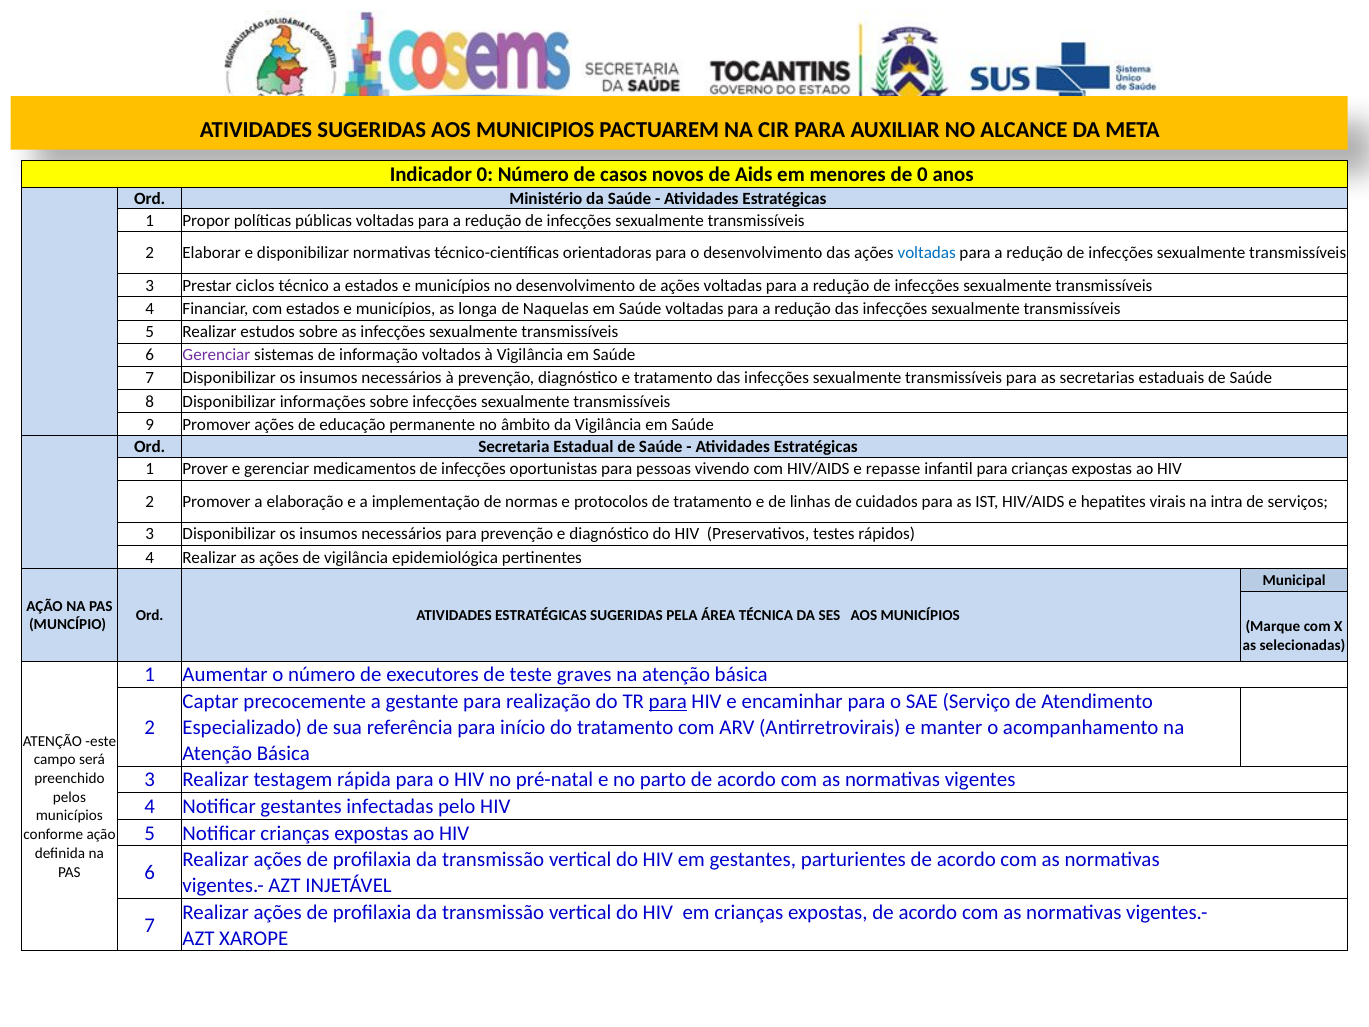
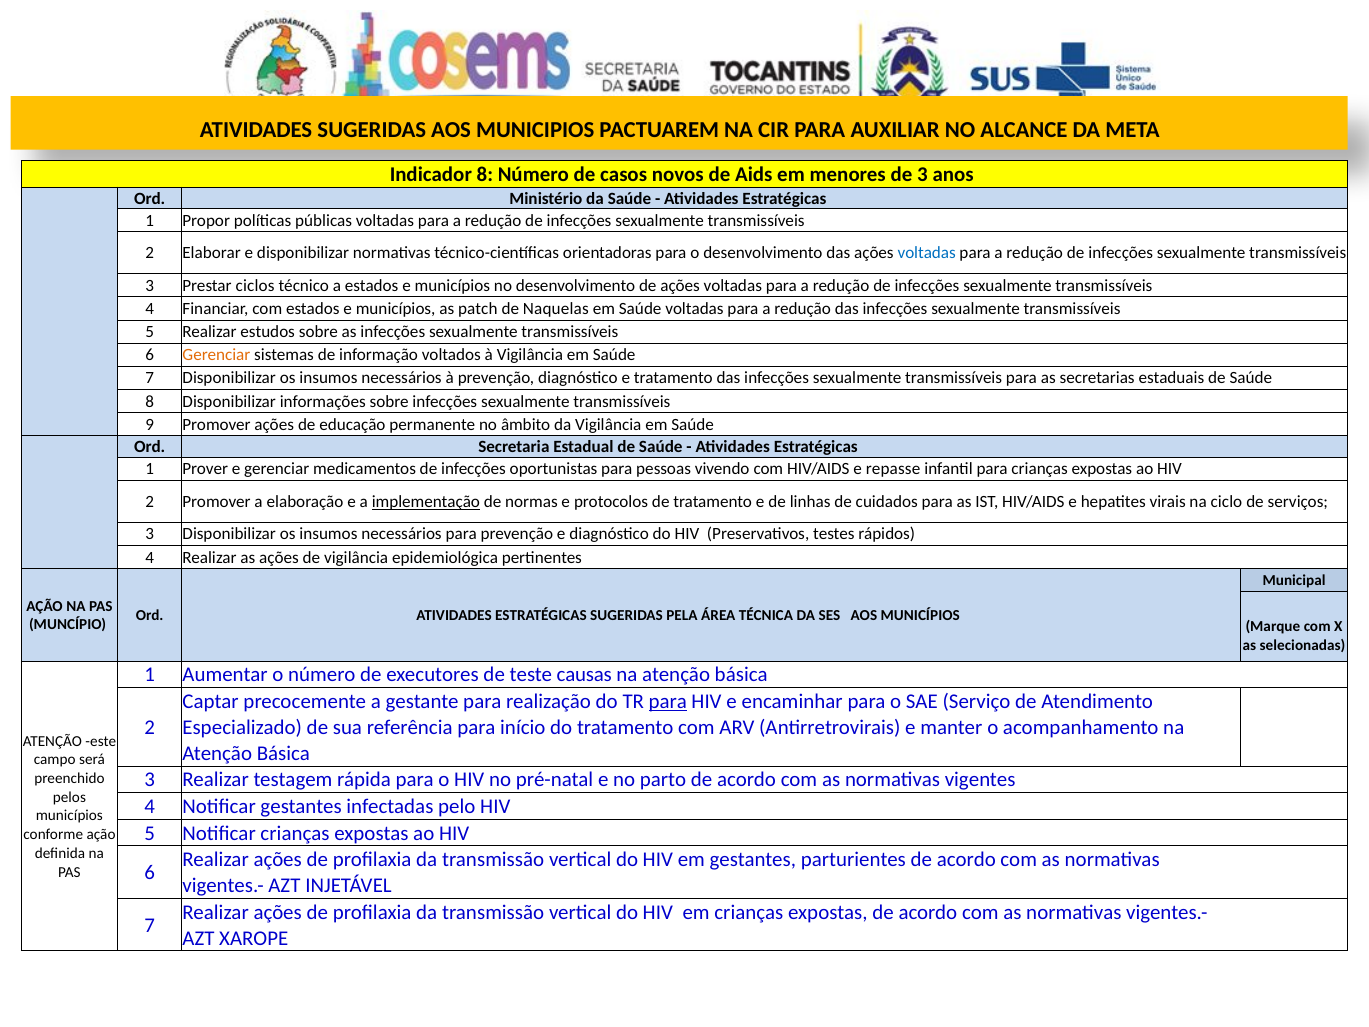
Indicador 0: 0 -> 8
de 0: 0 -> 3
longa: longa -> patch
Gerenciar at (216, 355) colour: purple -> orange
implementação underline: none -> present
intra: intra -> ciclo
graves: graves -> causas
